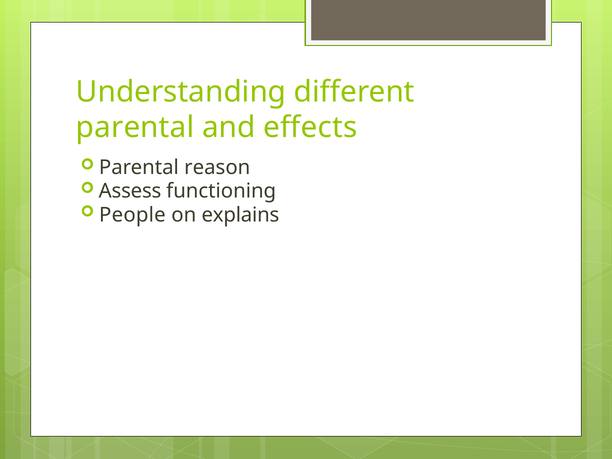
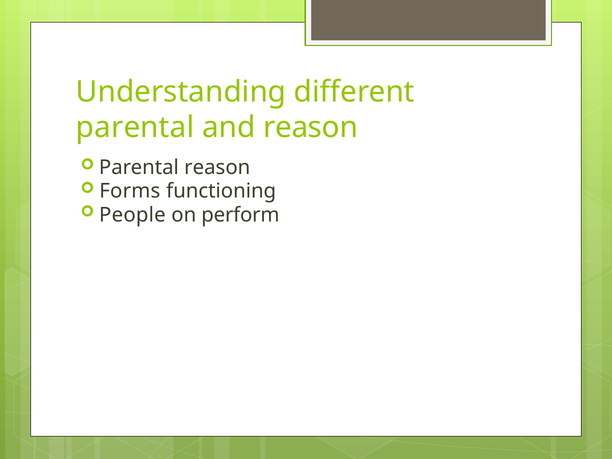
and effects: effects -> reason
Assess: Assess -> Forms
explains: explains -> perform
